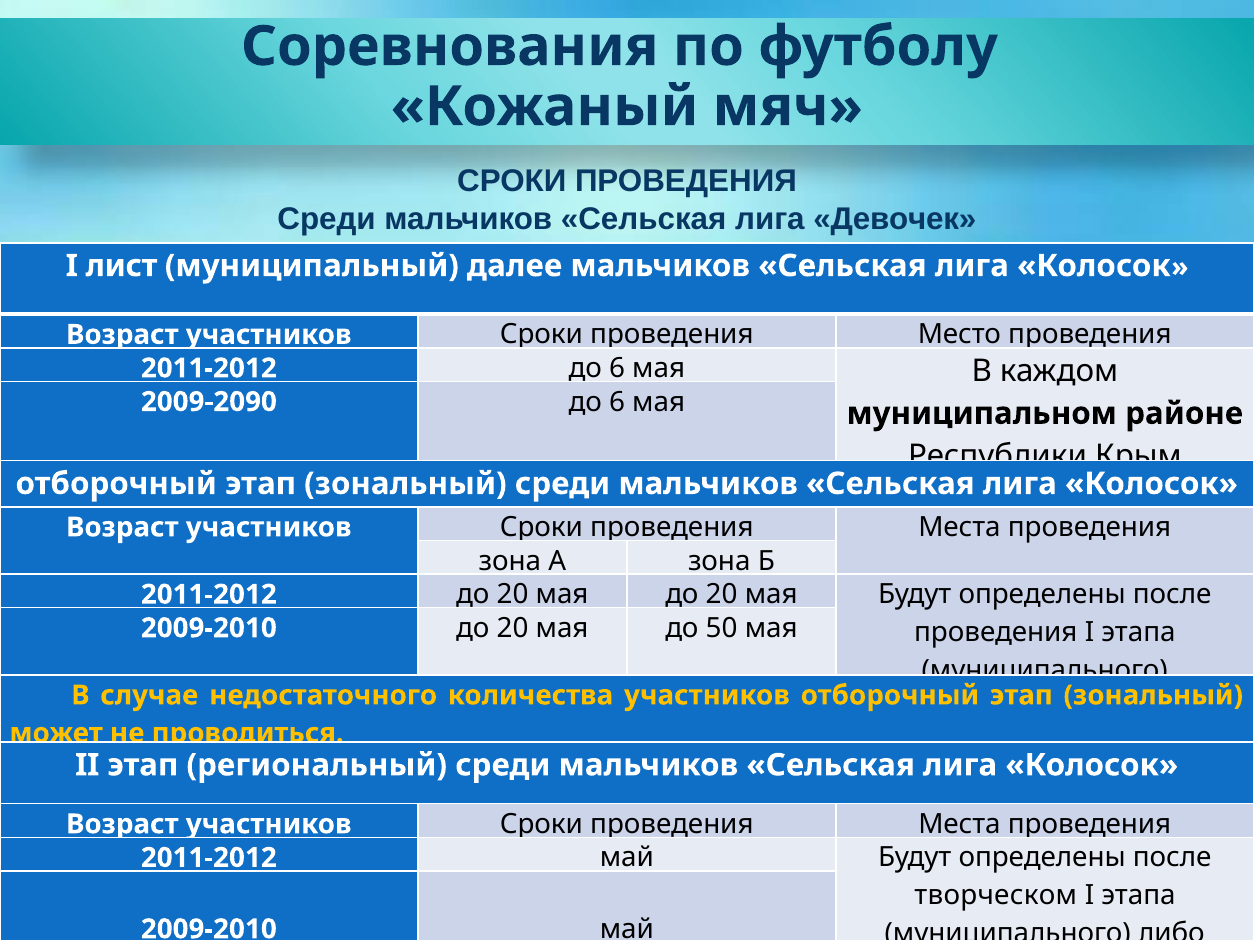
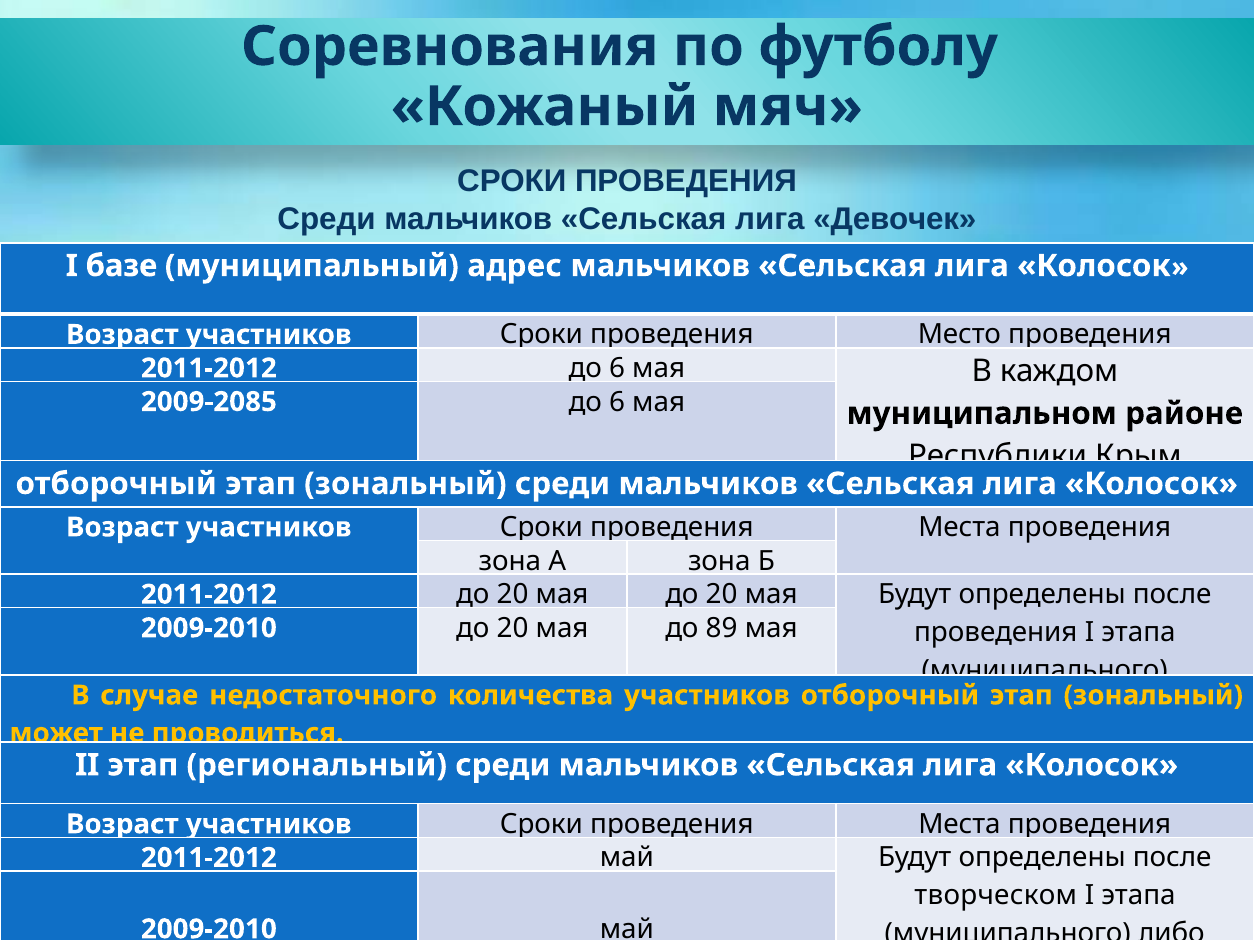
лист: лист -> базе
далее: далее -> адрес
2009-2090: 2009-2090 -> 2009-2085
50: 50 -> 89
